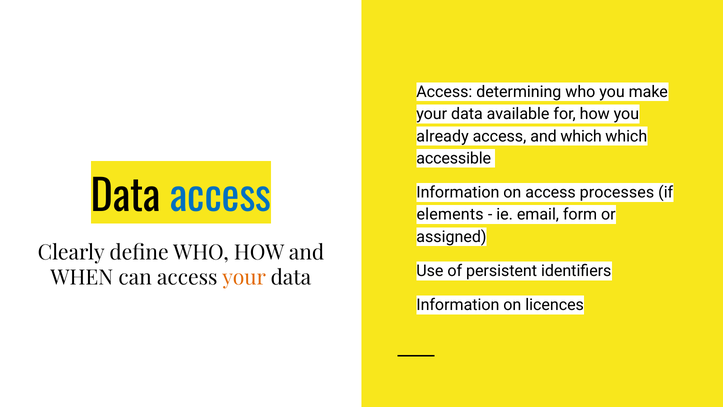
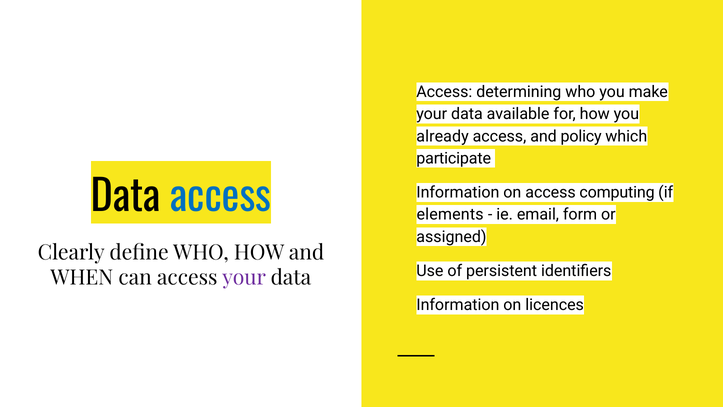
and which: which -> policy
accessible: accessible -> participate
processes: processes -> computing
your at (244, 278) colour: orange -> purple
